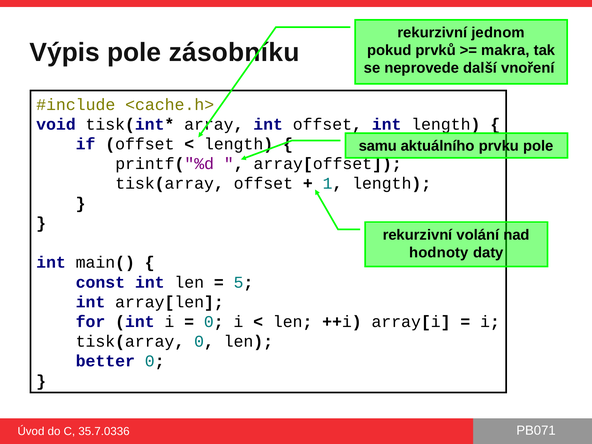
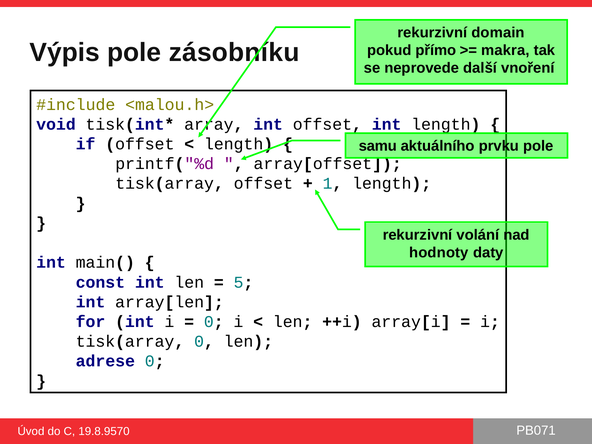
jednom: jednom -> domain
prvků: prvků -> přímo
<cache.h>: <cache.h> -> <malou.h>
better: better -> adrese
35.7.0336: 35.7.0336 -> 19.8.9570
